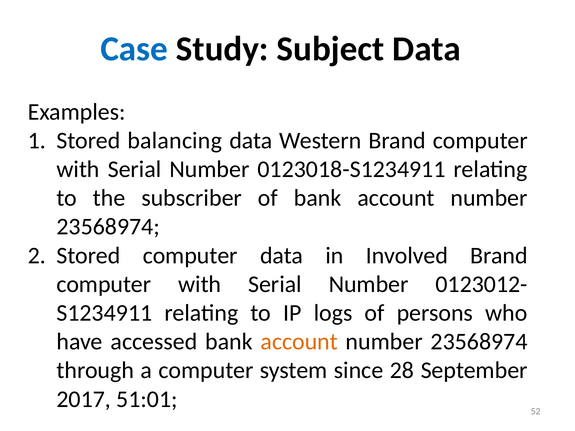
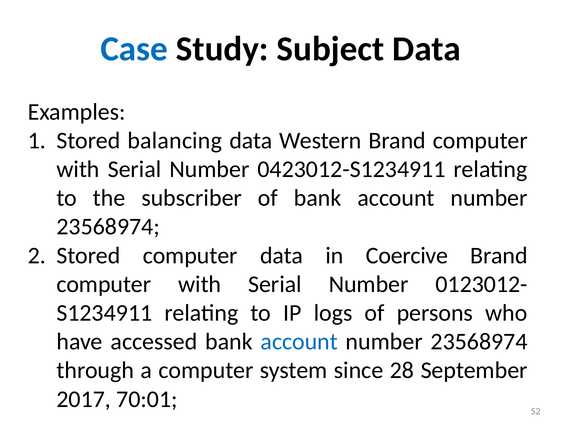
0123018-S1234911: 0123018-S1234911 -> 0423012-S1234911
Involved: Involved -> Coercive
account at (299, 342) colour: orange -> blue
51:01: 51:01 -> 70:01
